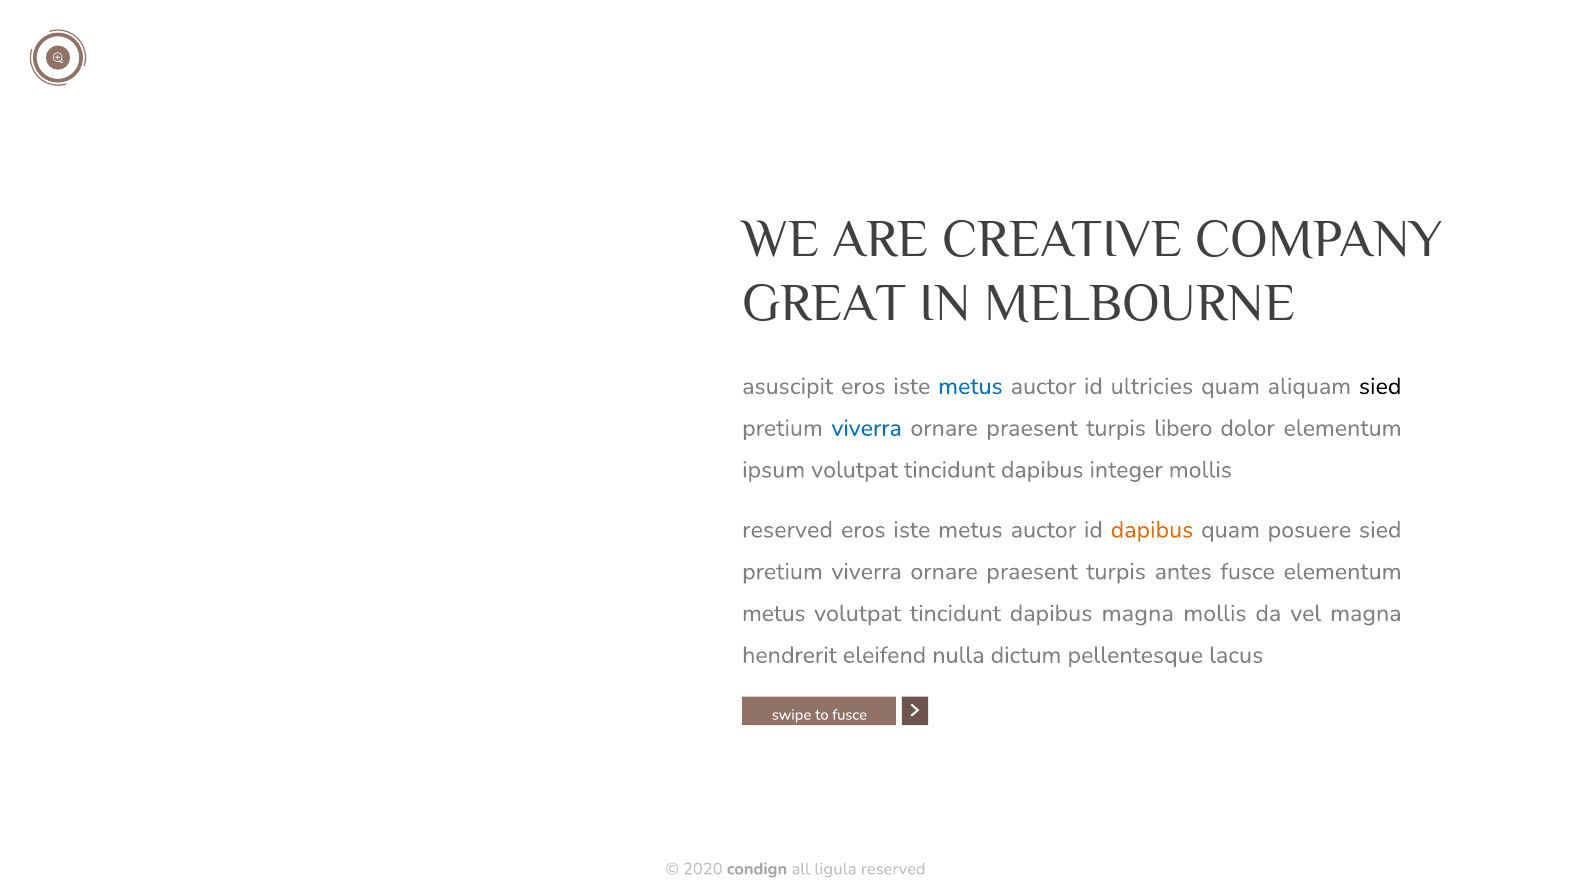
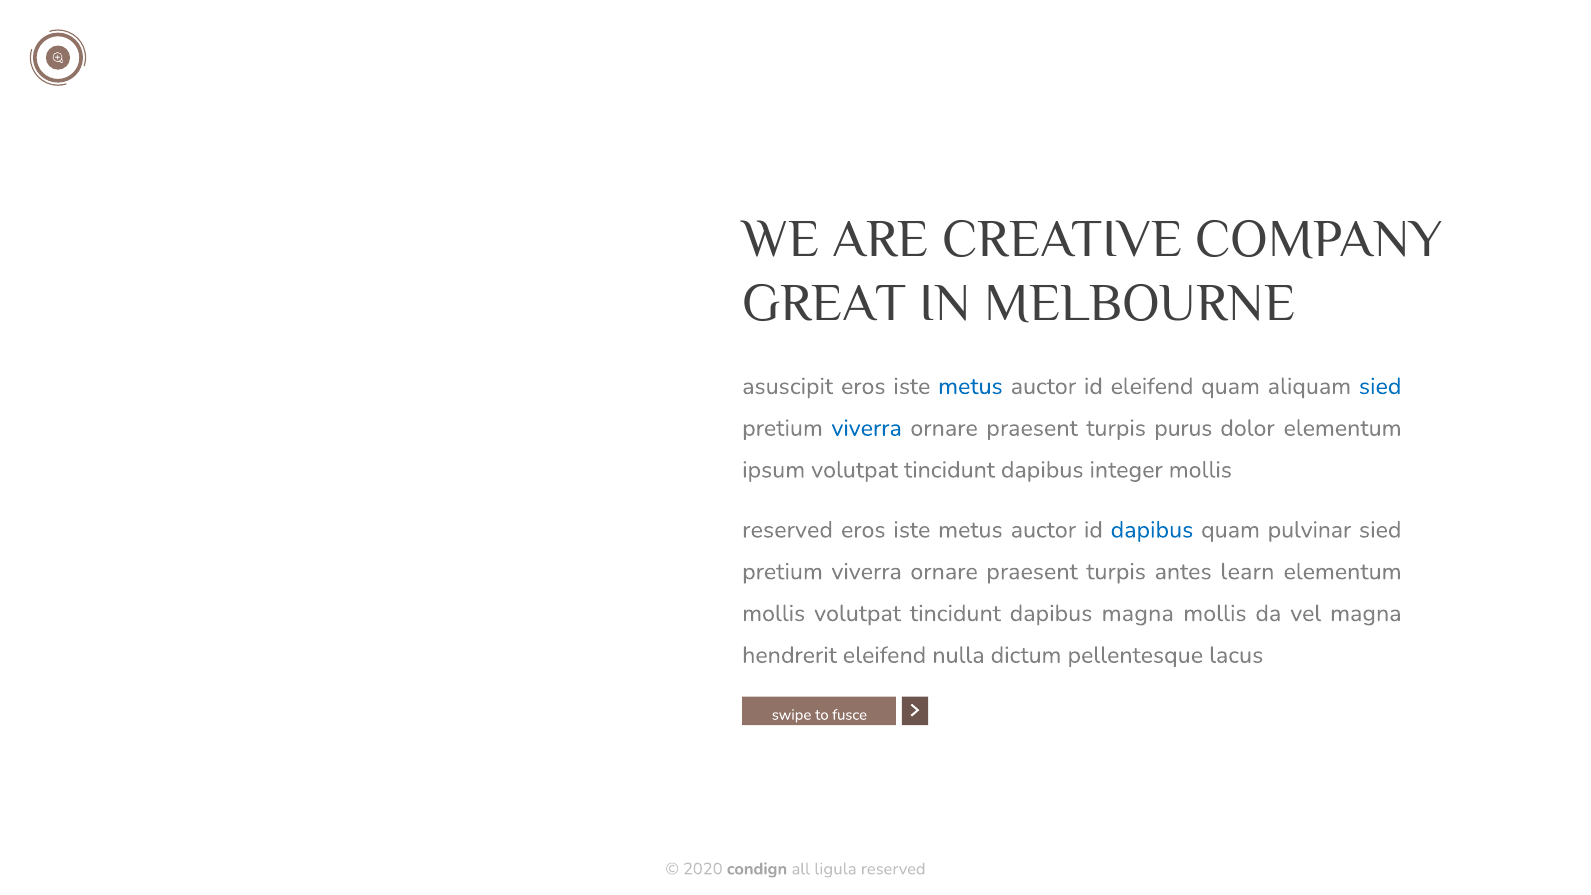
id ultricies: ultricies -> eleifend
sied at (1380, 386) colour: black -> blue
libero: libero -> purus
dapibus at (1152, 530) colour: orange -> blue
posuere: posuere -> pulvinar
antes fusce: fusce -> learn
metus at (774, 613): metus -> mollis
